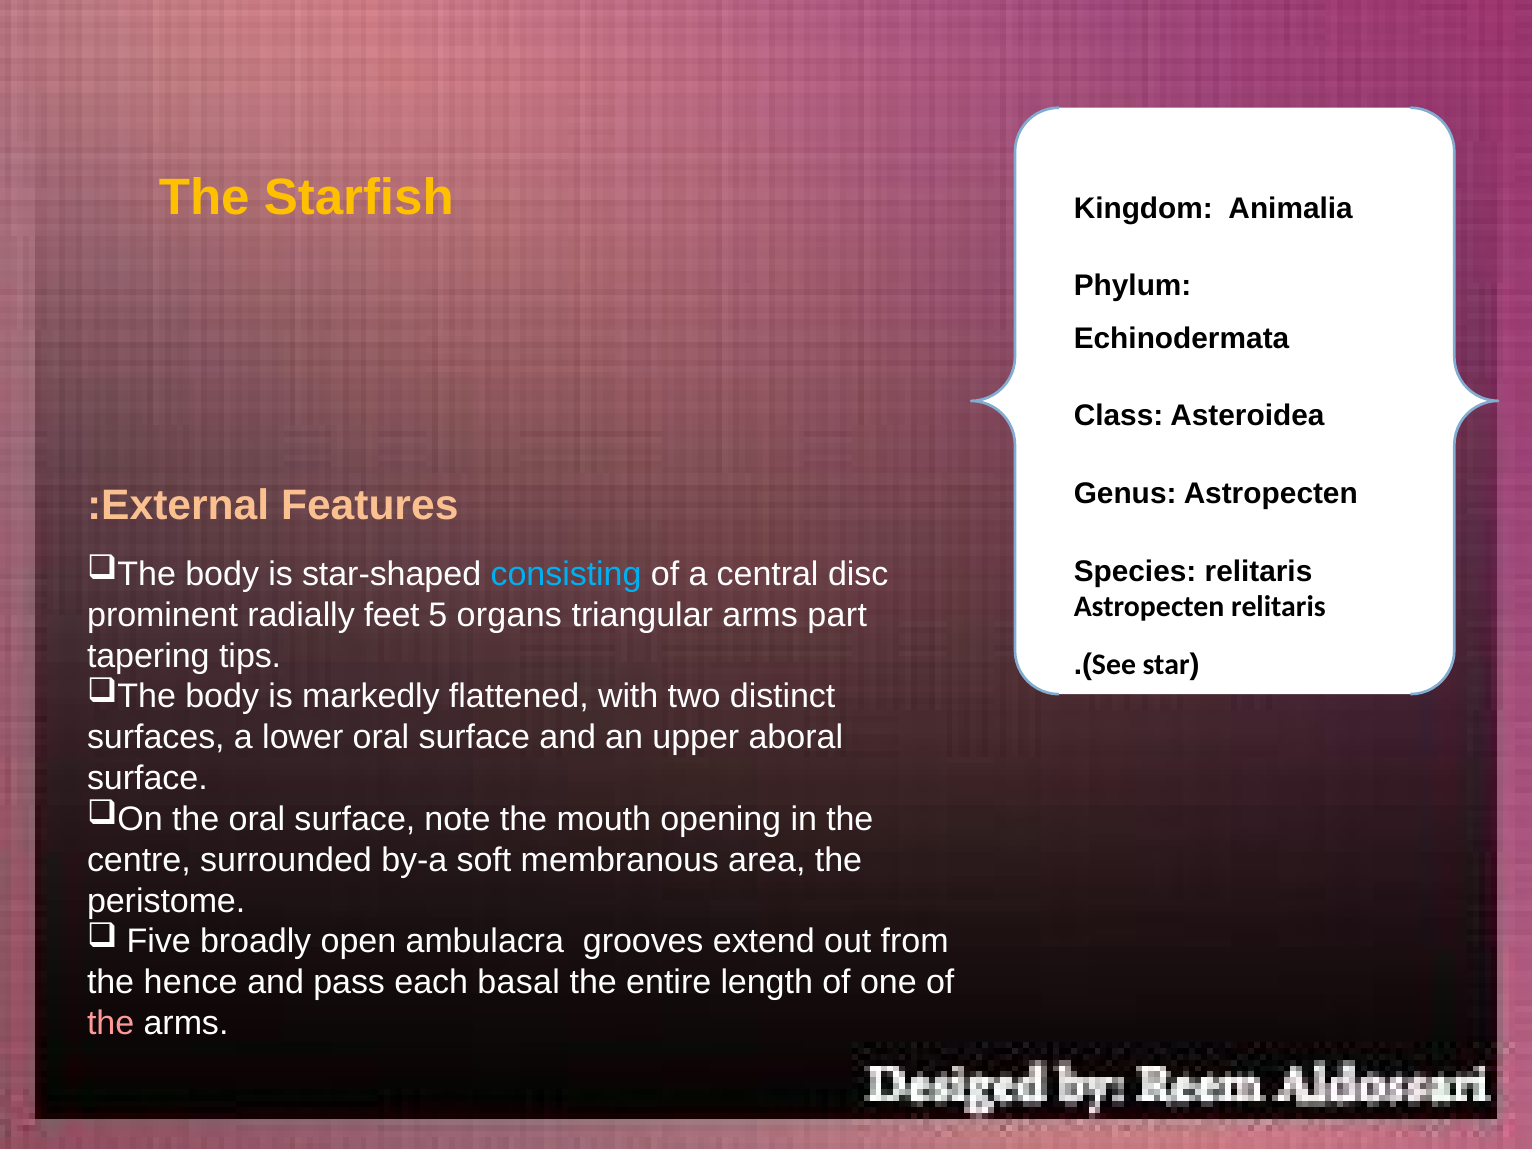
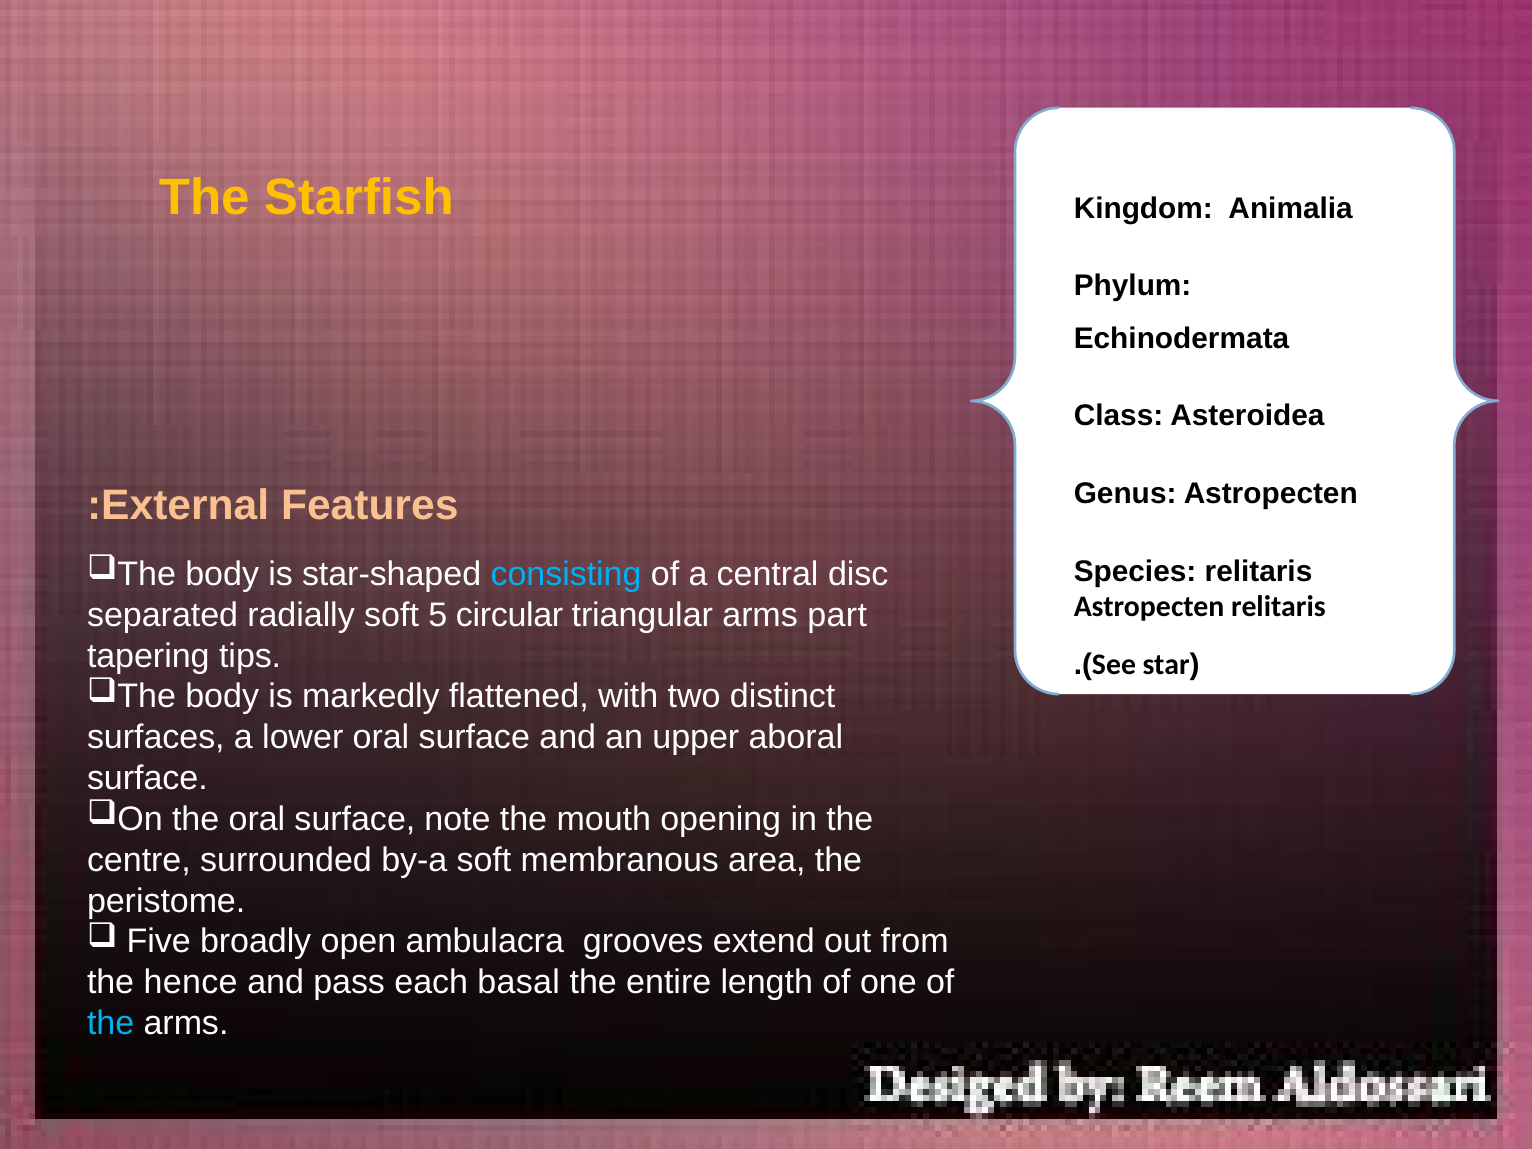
prominent: prominent -> separated
radially feet: feet -> soft
organs: organs -> circular
the at (111, 1023) colour: pink -> light blue
